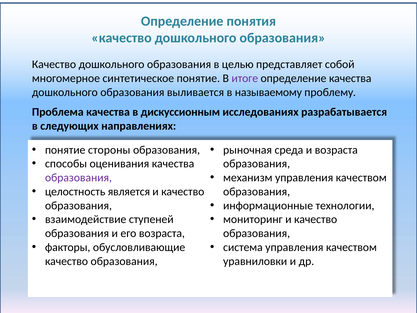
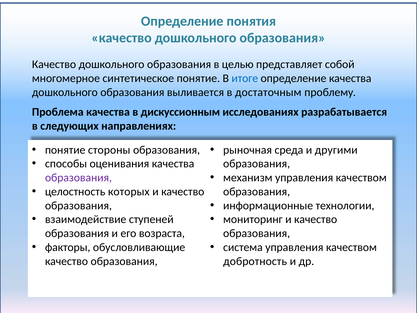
итоге colour: purple -> blue
называемому: называемому -> достаточным
и возраста: возраста -> другими
является: является -> которых
уравниловки: уравниловки -> добротность
